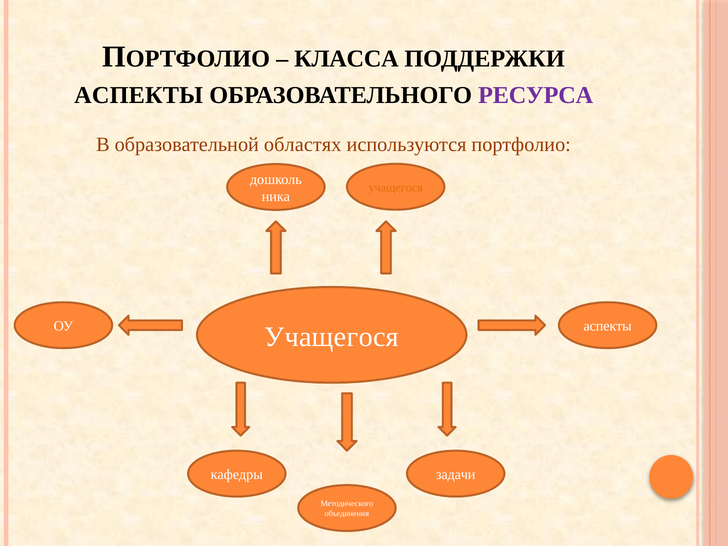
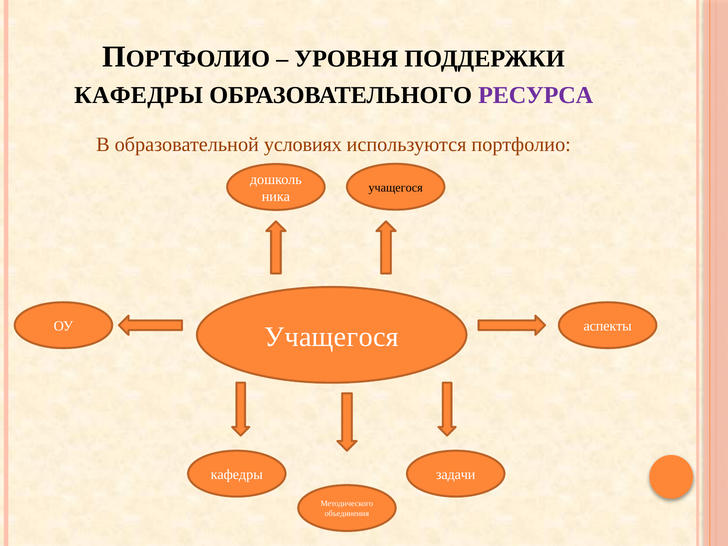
КЛАССА: КЛАССА -> УРОВНЯ
АСПЕКТЫ at (139, 95): АСПЕКТЫ -> КАФЕДРЫ
областях: областях -> условиях
учащегося at (396, 188) colour: orange -> black
